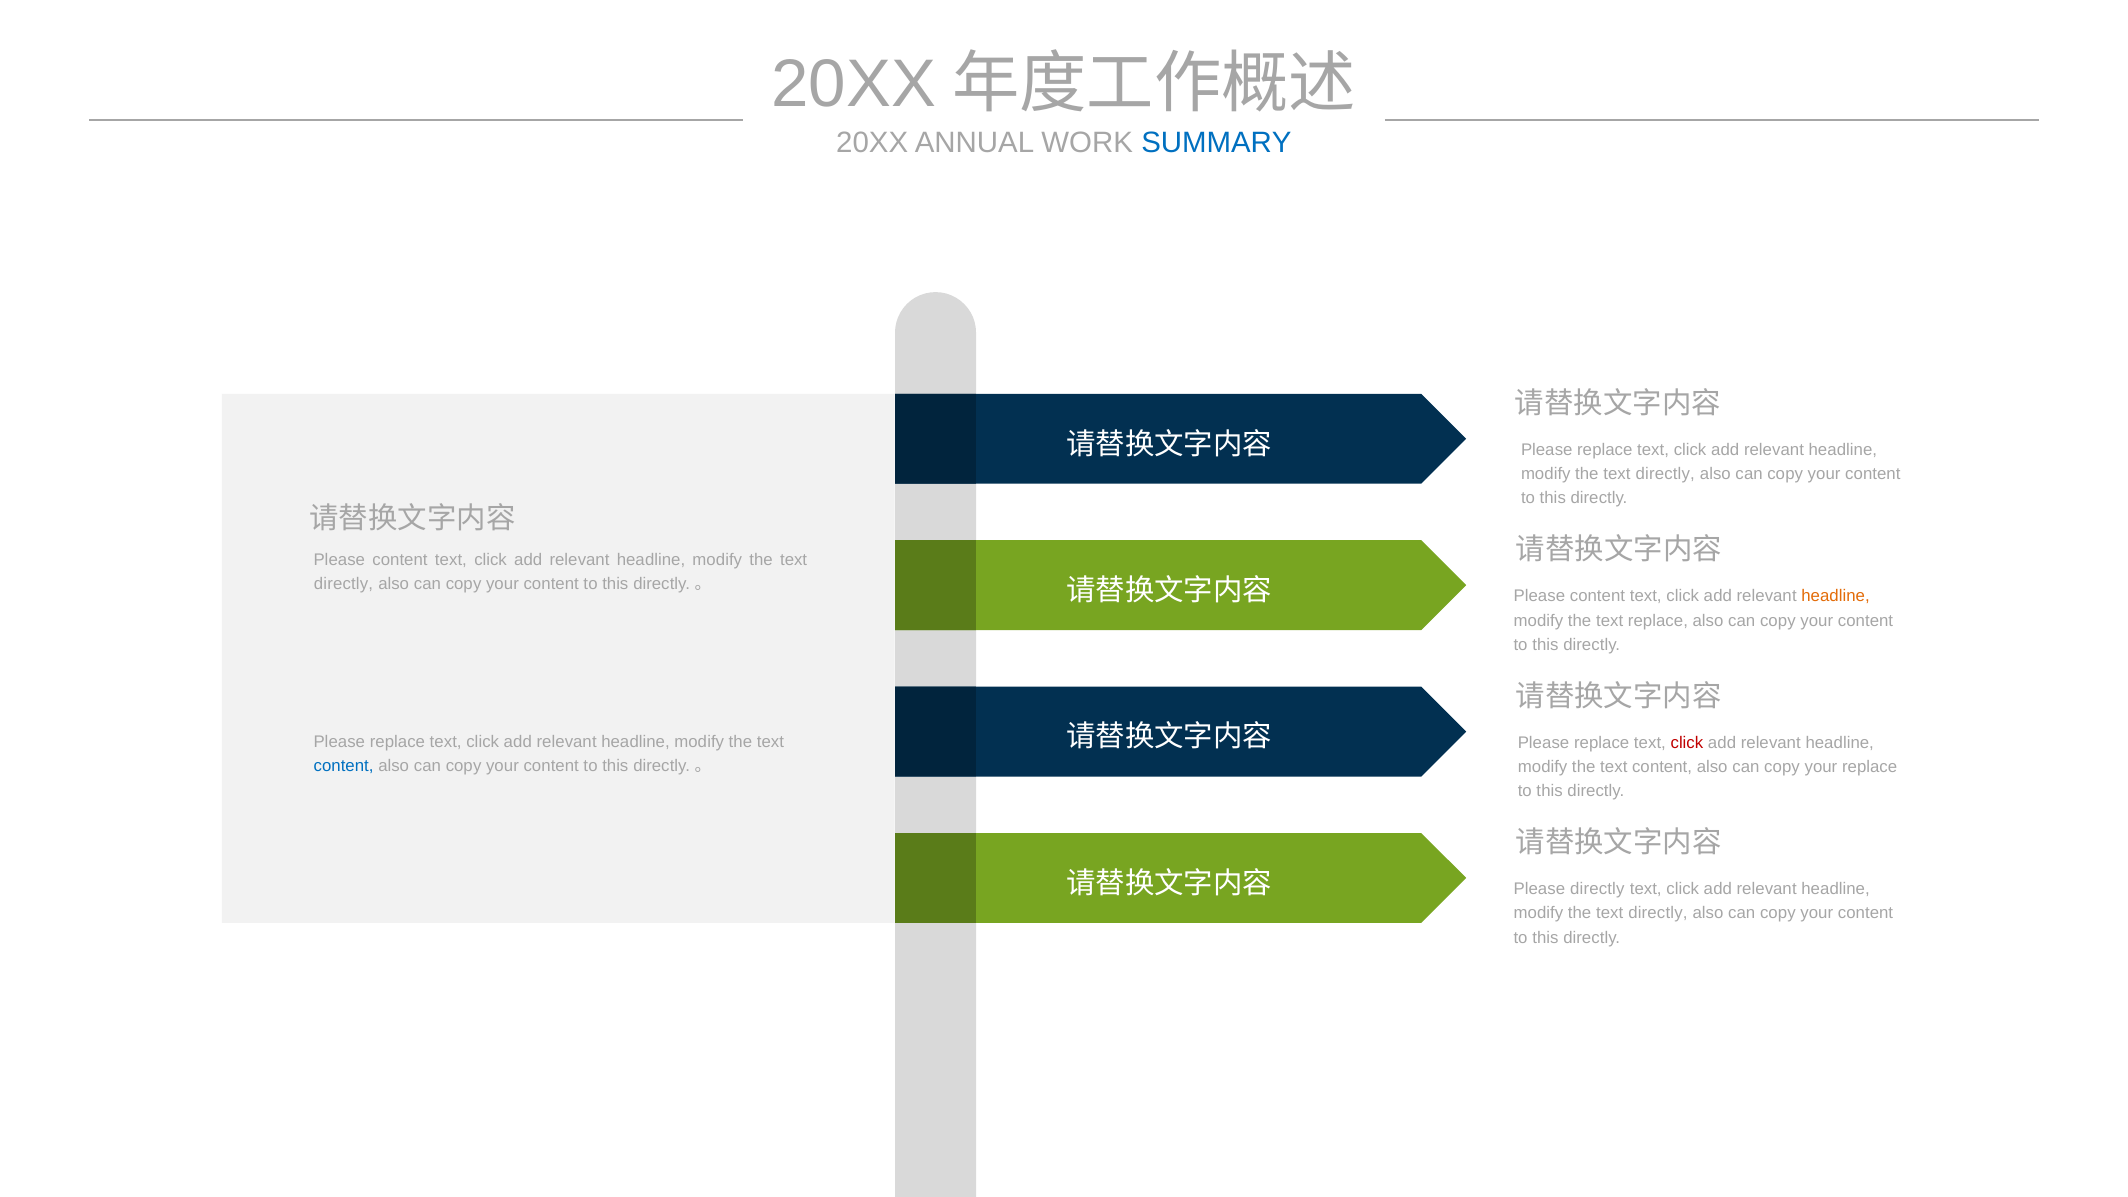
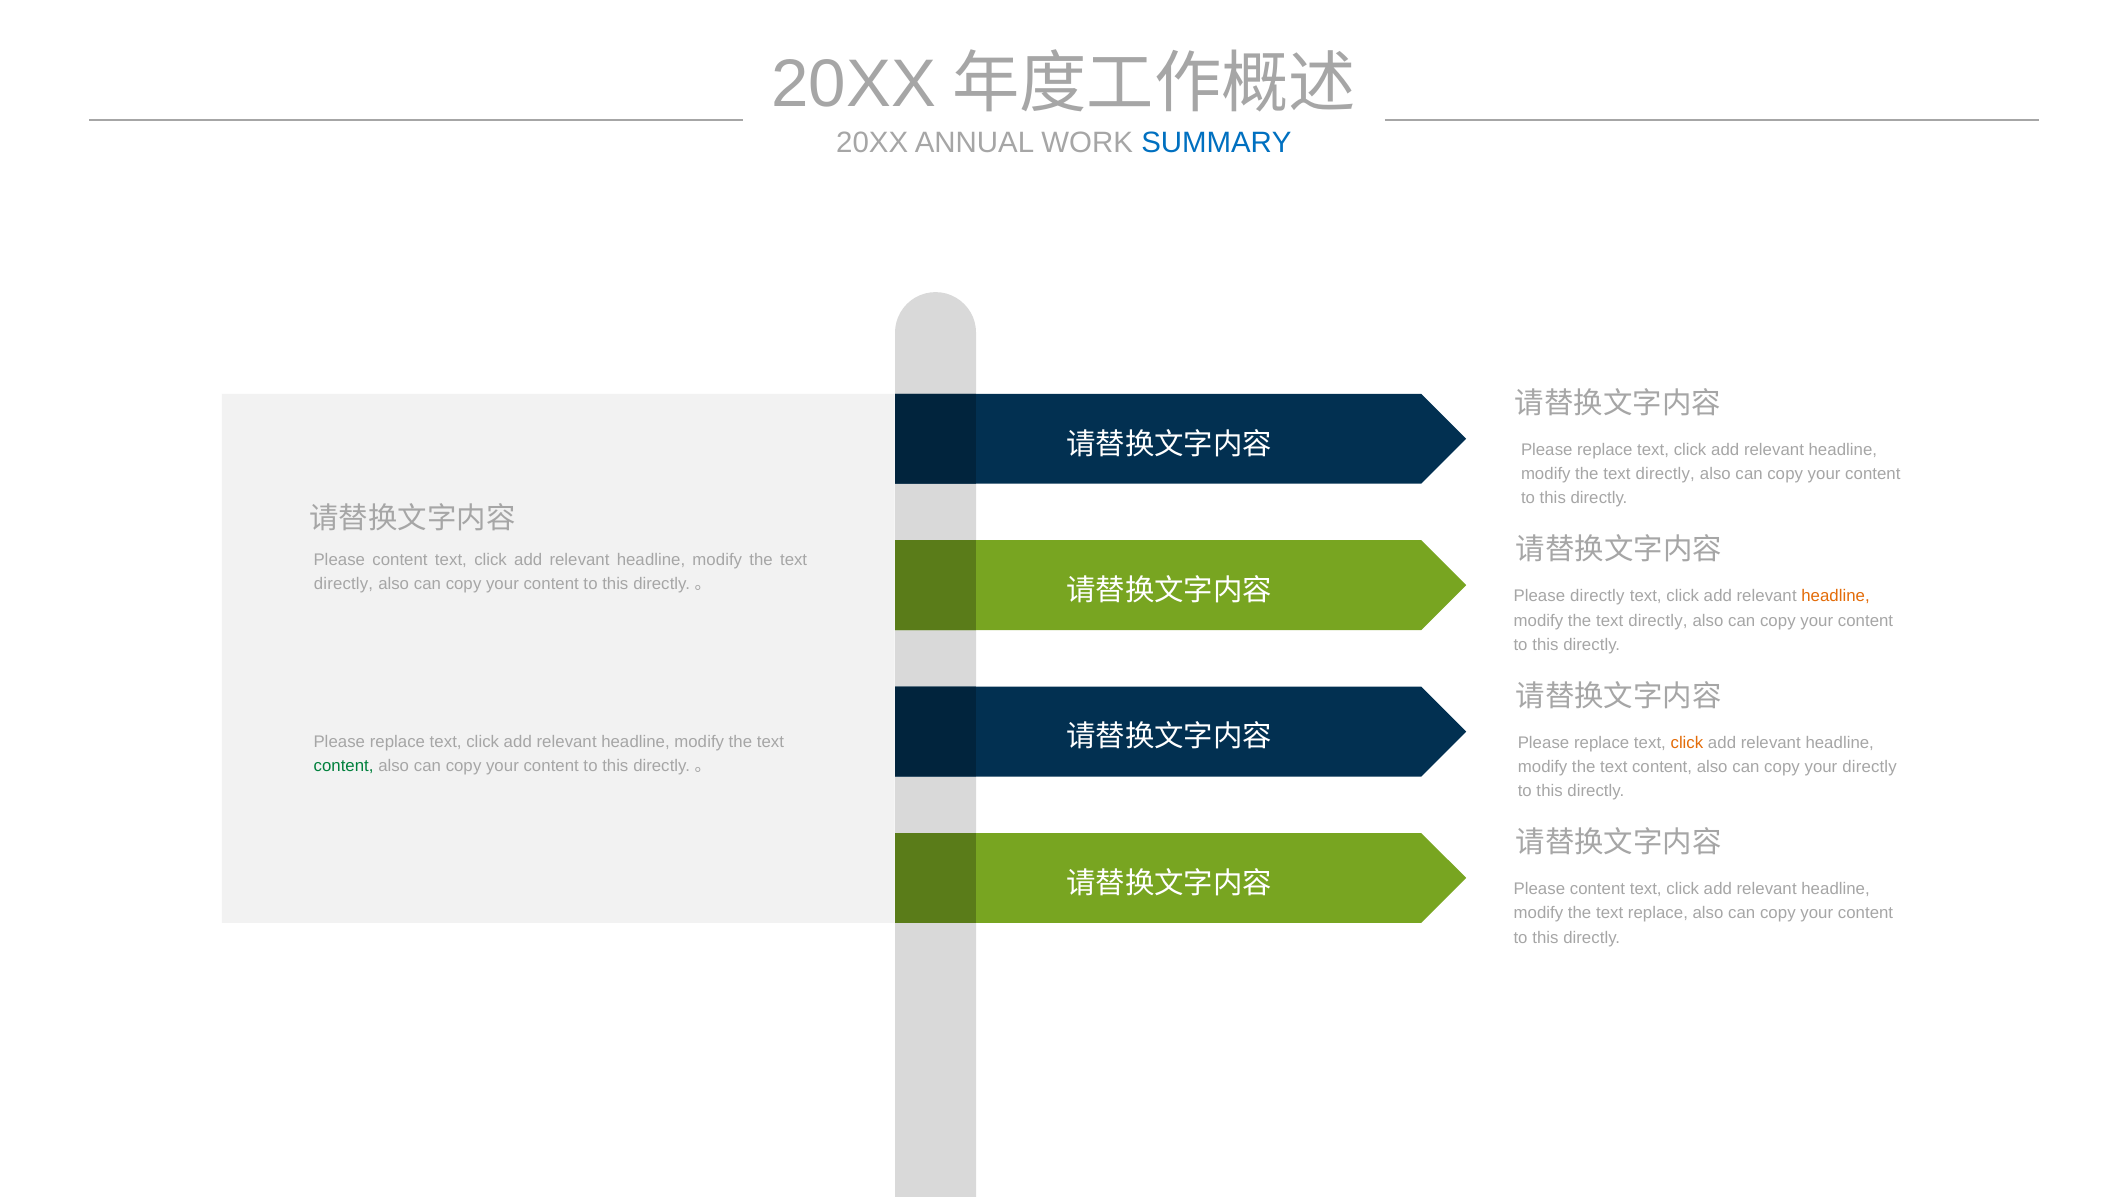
content at (1597, 596): content -> directly
replace at (1658, 621): replace -> directly
click at (1687, 743) colour: red -> orange
content at (344, 766) colour: blue -> green
your replace: replace -> directly
directly at (1597, 889): directly -> content
directly at (1658, 913): directly -> replace
